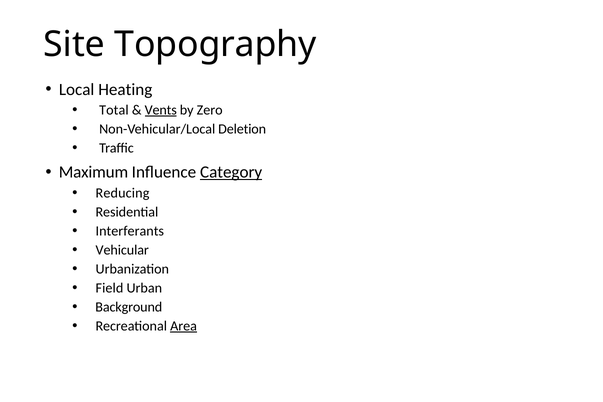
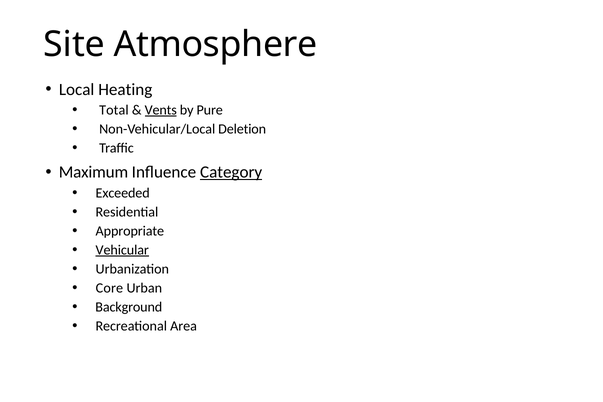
Topography: Topography -> Atmosphere
Zero: Zero -> Pure
Reducing: Reducing -> Exceeded
Interferants: Interferants -> Appropriate
Vehicular underline: none -> present
Field: Field -> Core
Area underline: present -> none
